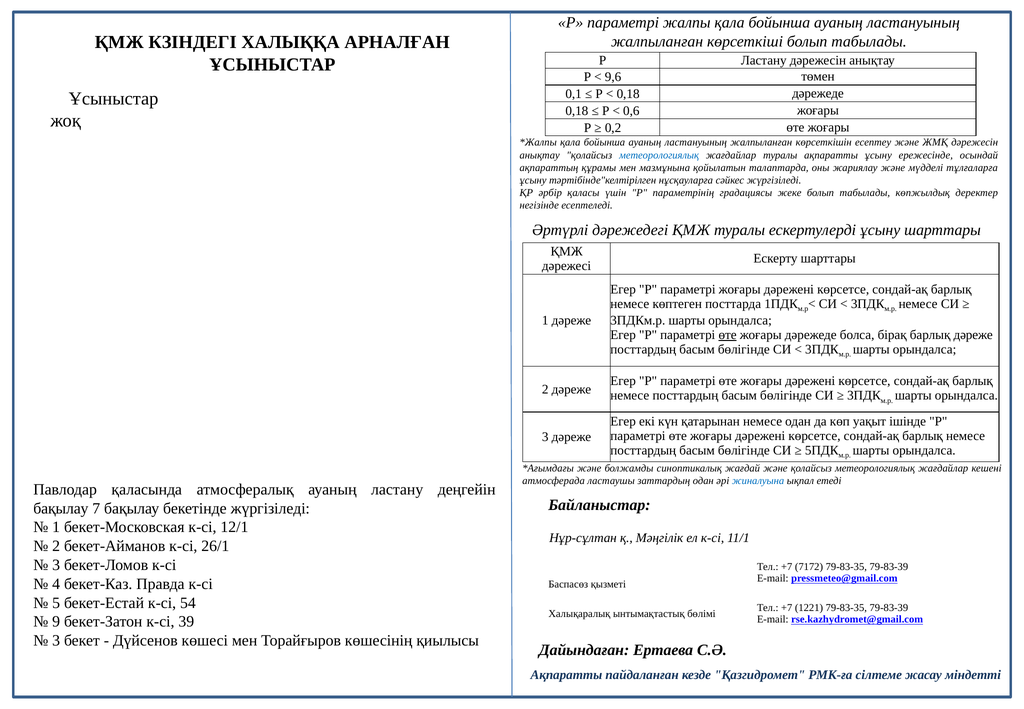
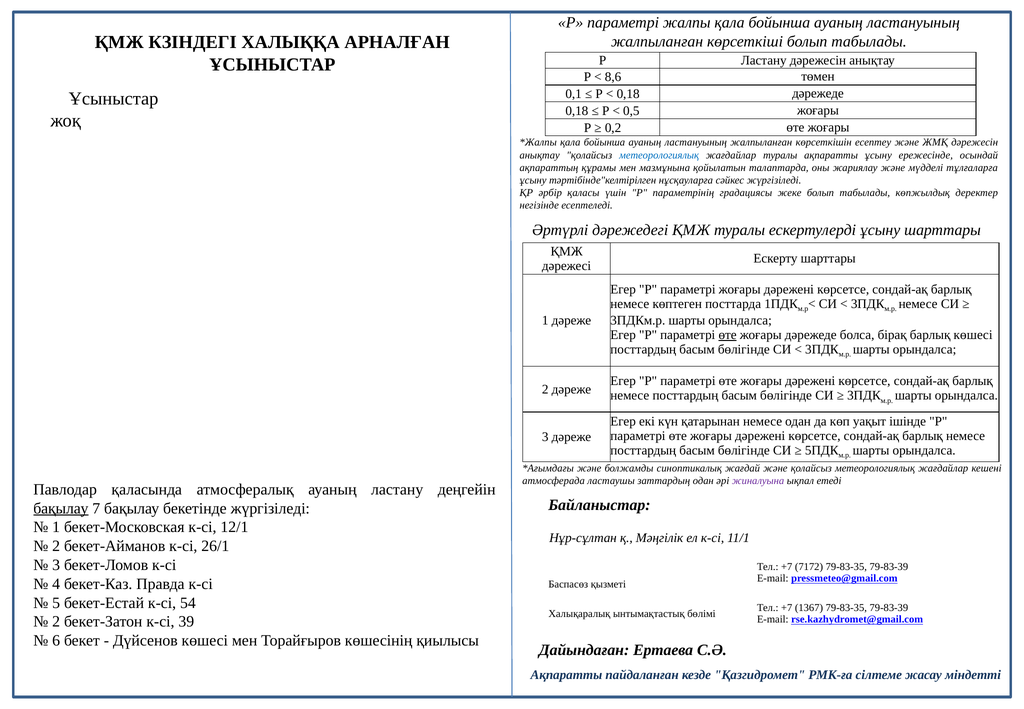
9,6: 9,6 -> 8,6
0,6: 0,6 -> 0,5
барлық дәреже: дәреже -> көшесі
жиналуына colour: blue -> purple
бақылау at (61, 508) underline: none -> present
1221: 1221 -> 1367
9 at (56, 622): 9 -> 2
3 at (56, 641): 3 -> 6
